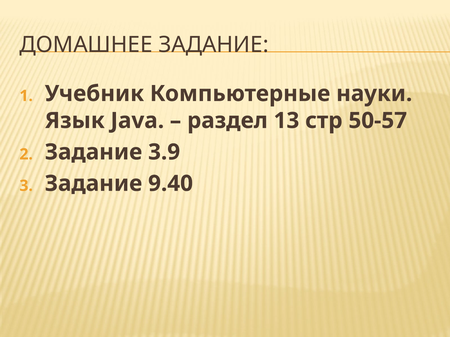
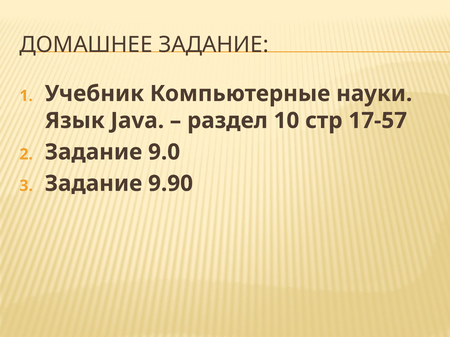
13: 13 -> 10
50-57: 50-57 -> 17-57
3.9: 3.9 -> 9.0
9.40: 9.40 -> 9.90
